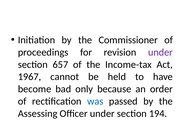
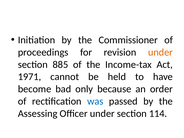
under at (160, 52) colour: purple -> orange
657: 657 -> 885
1967: 1967 -> 1971
194: 194 -> 114
